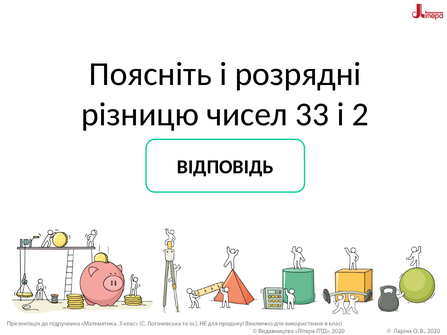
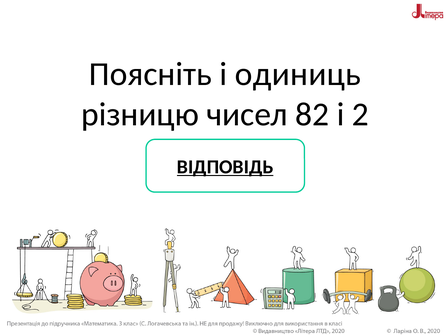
розрядні: розрядні -> одиниць
33: 33 -> 82
ВІДПОВІДЬ underline: none -> present
